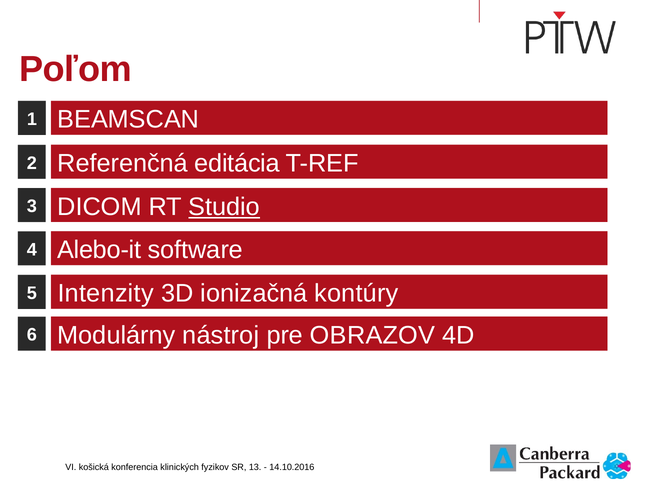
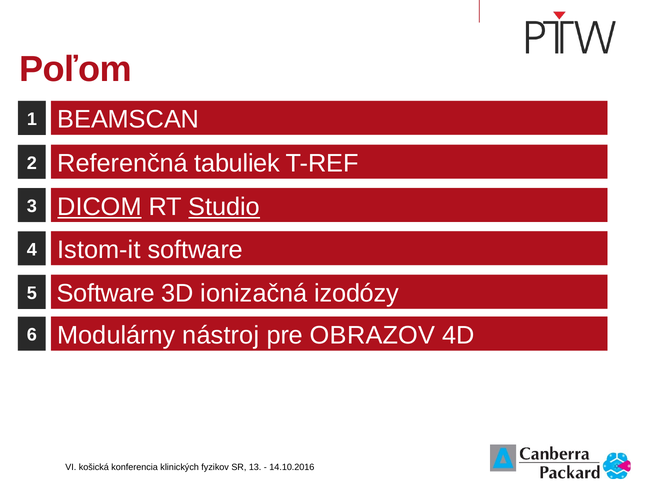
editácia: editácia -> tabuliek
DICOM underline: none -> present
Alebo-it: Alebo-it -> Istom-it
Intenzity at (106, 293): Intenzity -> Software
kontúry: kontúry -> izodózy
